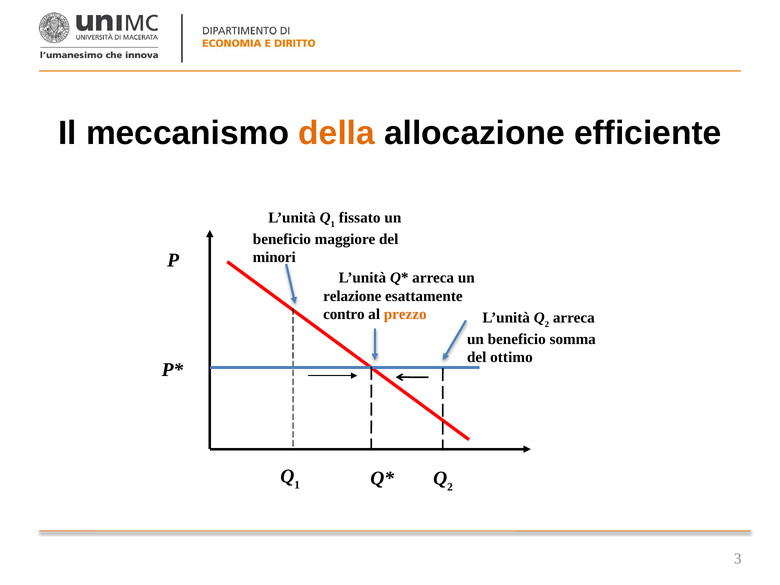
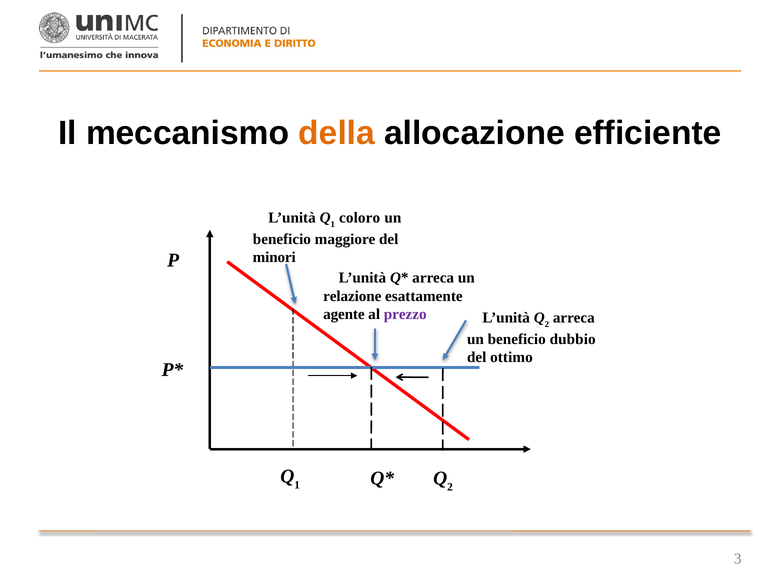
fissato: fissato -> coloro
contro: contro -> agente
prezzo colour: orange -> purple
somma: somma -> dubbio
